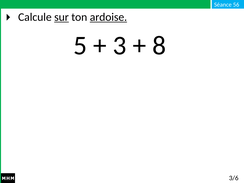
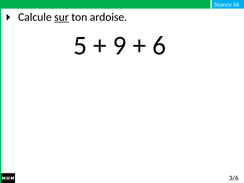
ardoise underline: present -> none
3: 3 -> 9
8: 8 -> 6
